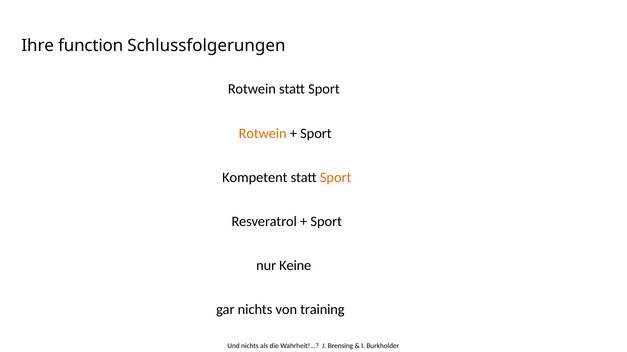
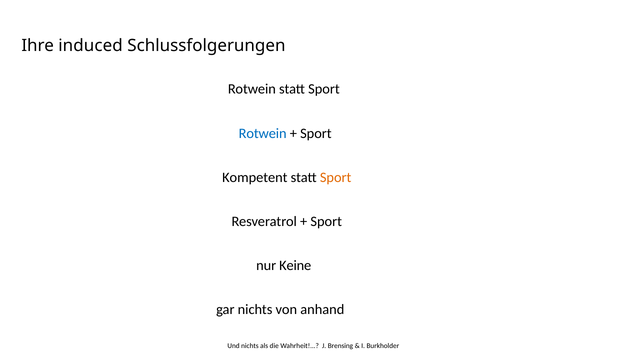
function: function -> induced
Rotwein at (263, 134) colour: orange -> blue
training: training -> anhand
